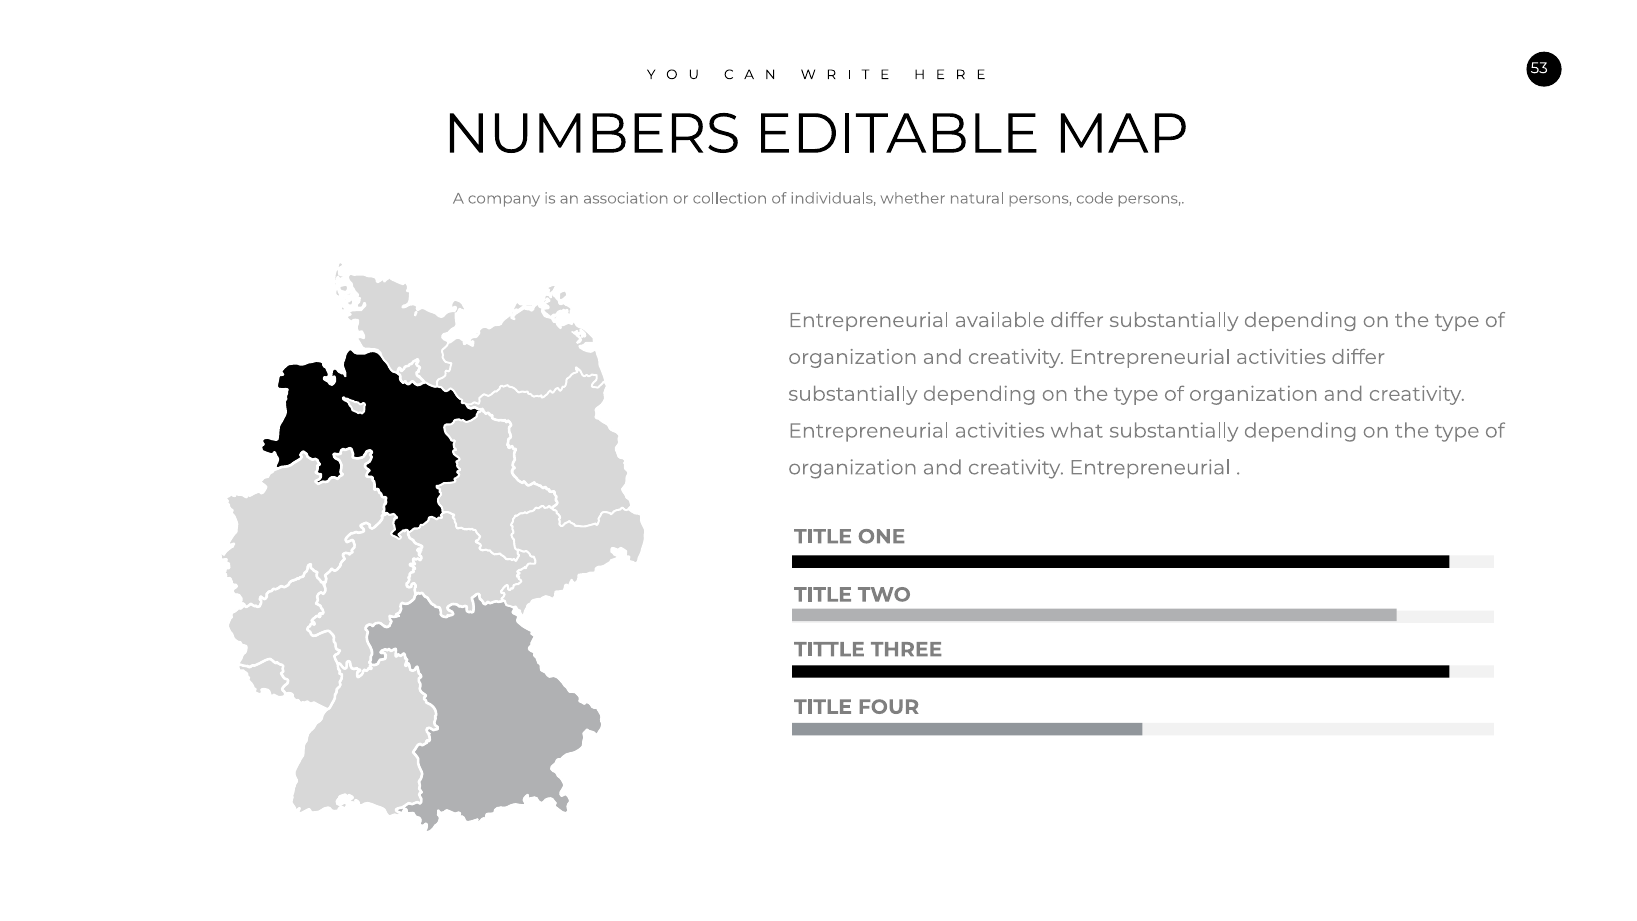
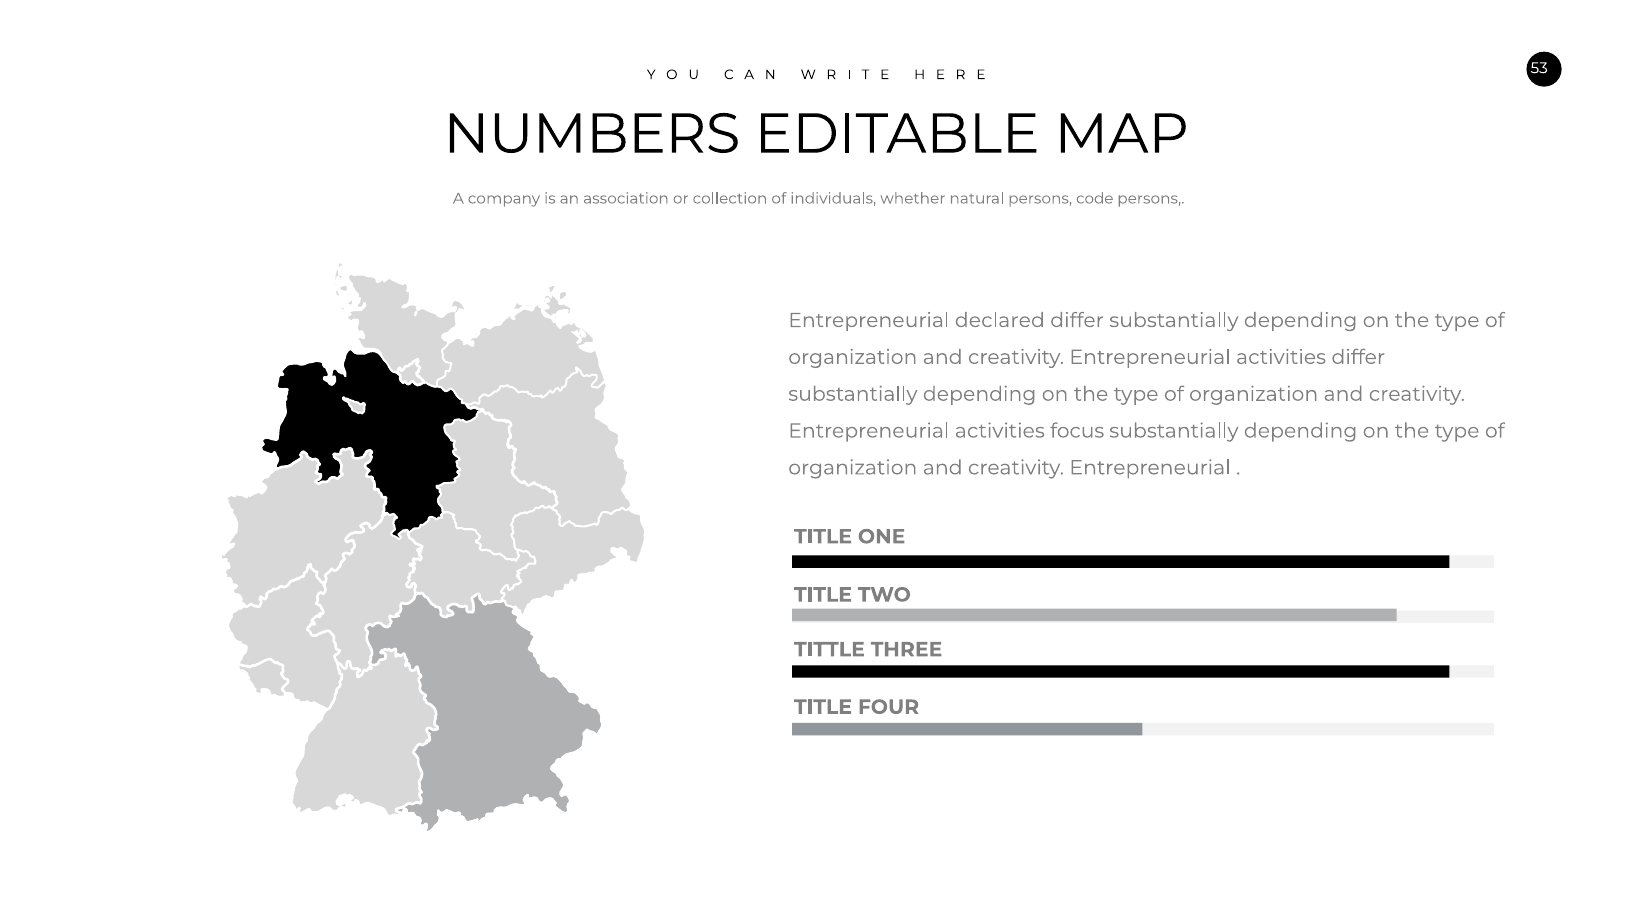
available: available -> declared
what: what -> focus
